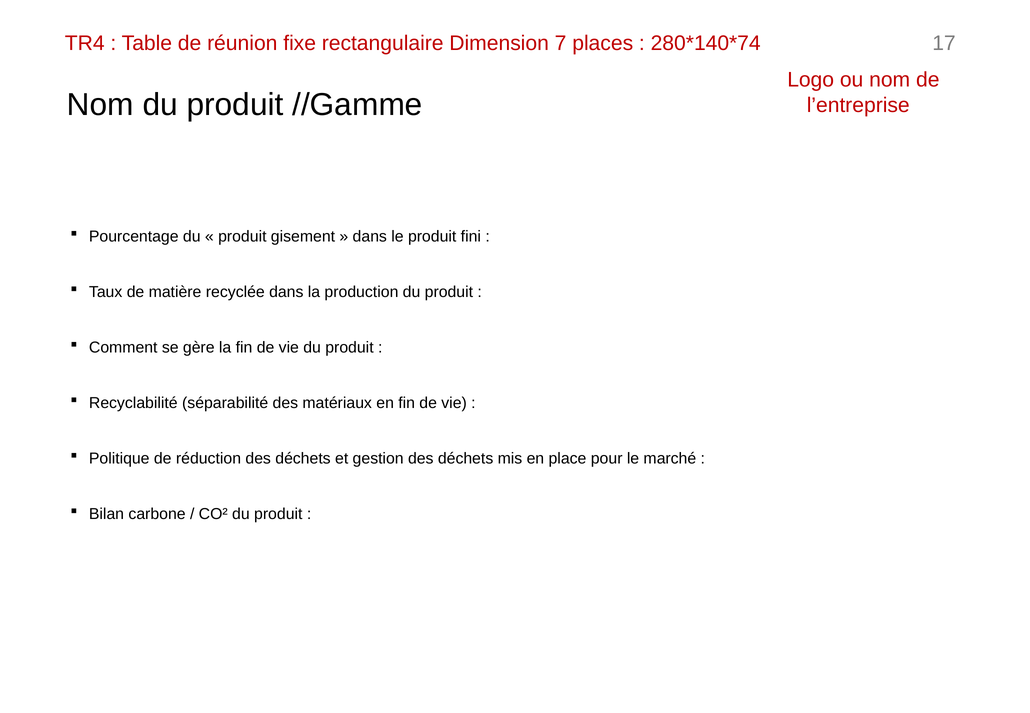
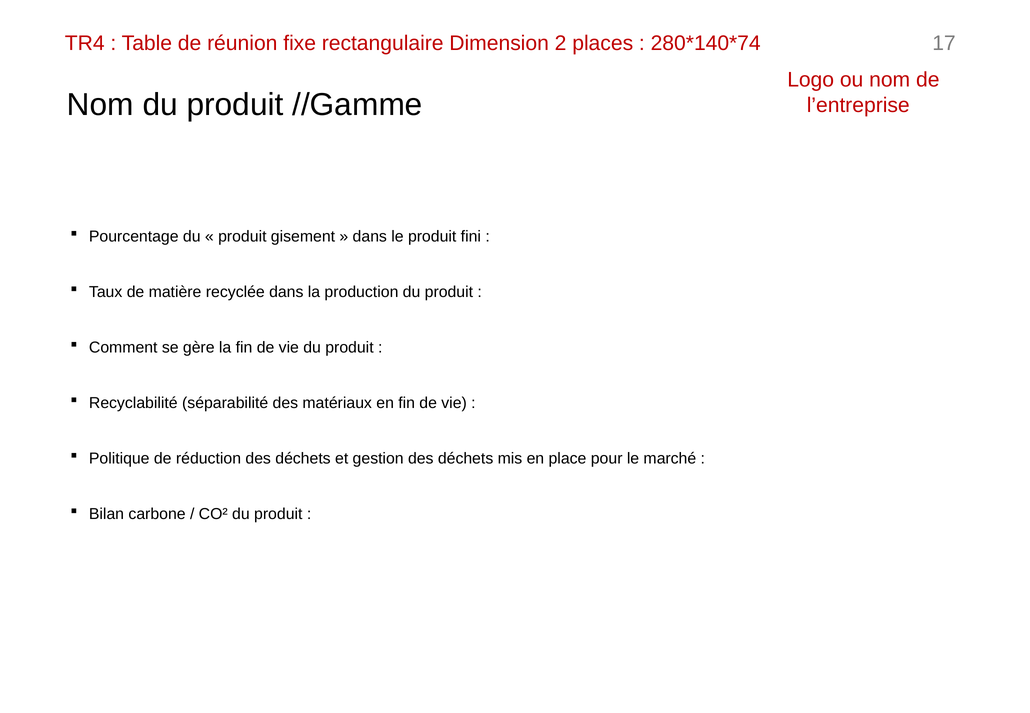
7: 7 -> 2
